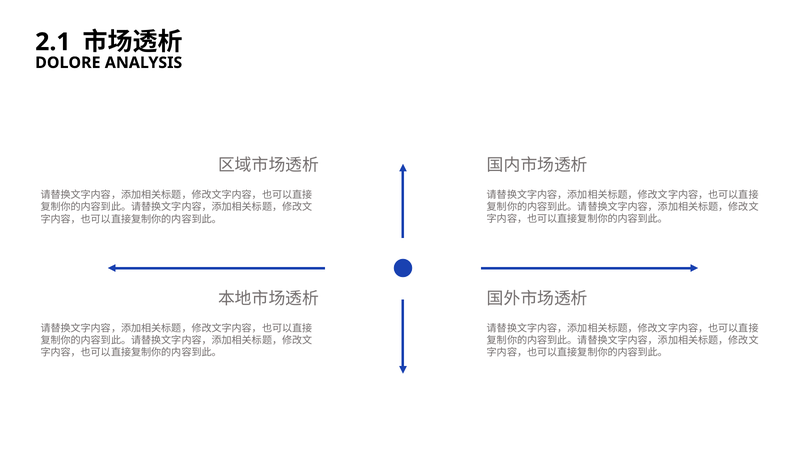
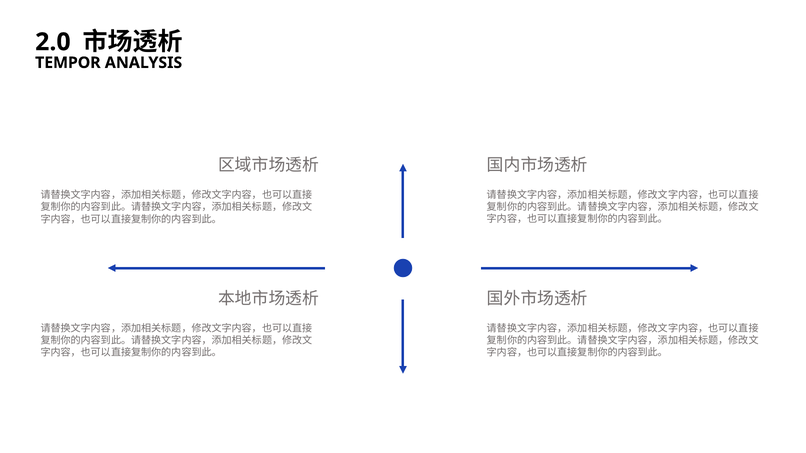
2.1: 2.1 -> 2.0
DOLORE: DOLORE -> TEMPOR
